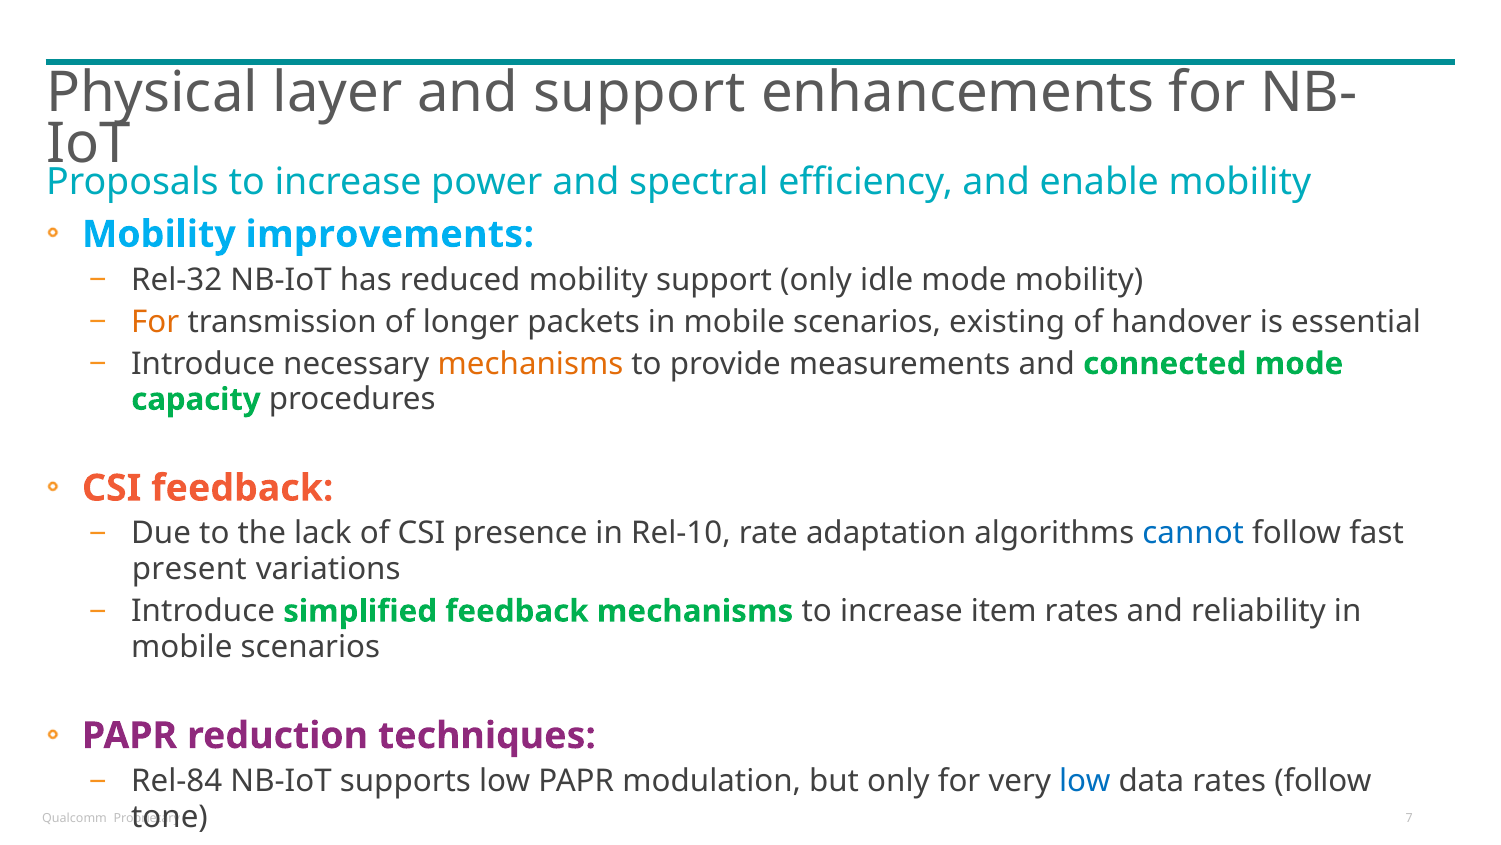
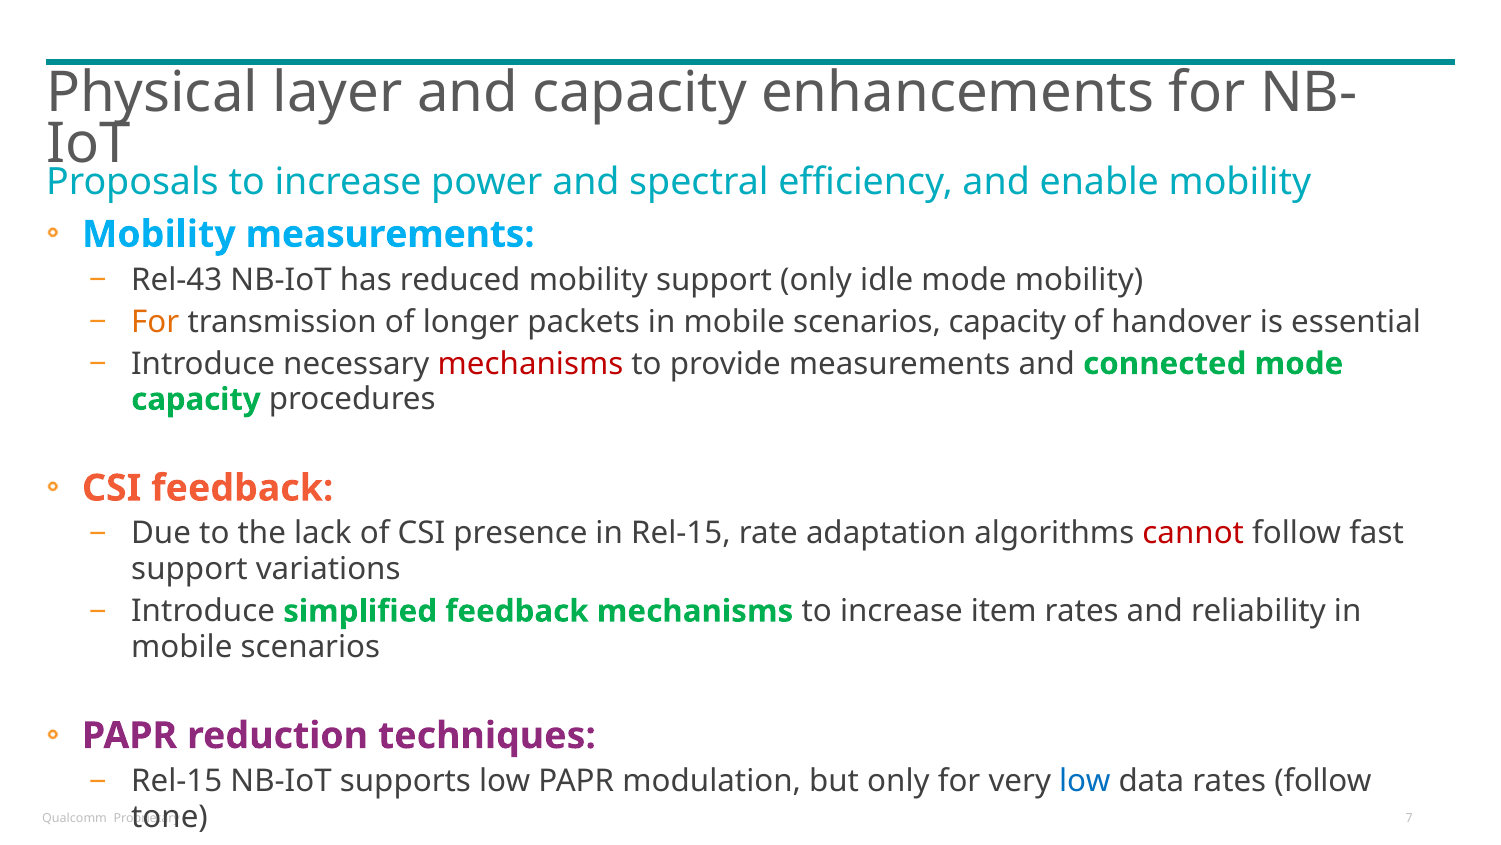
and support: support -> capacity
Mobility improvements: improvements -> measurements
Rel-32: Rel-32 -> Rel-43
scenarios existing: existing -> capacity
mechanisms at (530, 364) colour: orange -> red
in Rel-10: Rel-10 -> Rel-15
cannot colour: blue -> red
present at (189, 569): present -> support
Rel-84 at (177, 781): Rel-84 -> Rel-15
